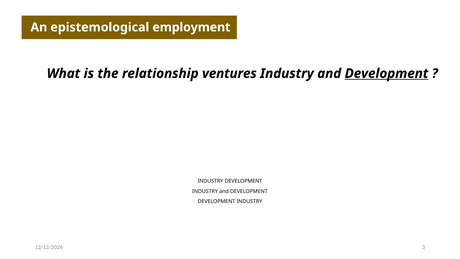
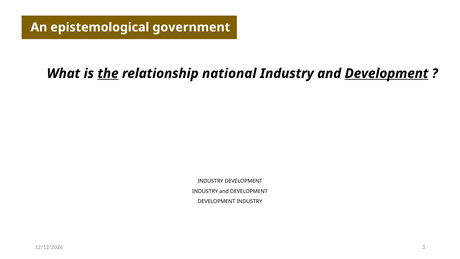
employment: employment -> government
the underline: none -> present
ventures: ventures -> national
